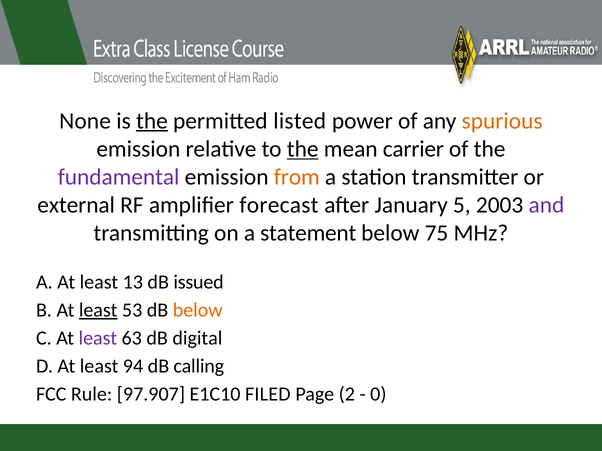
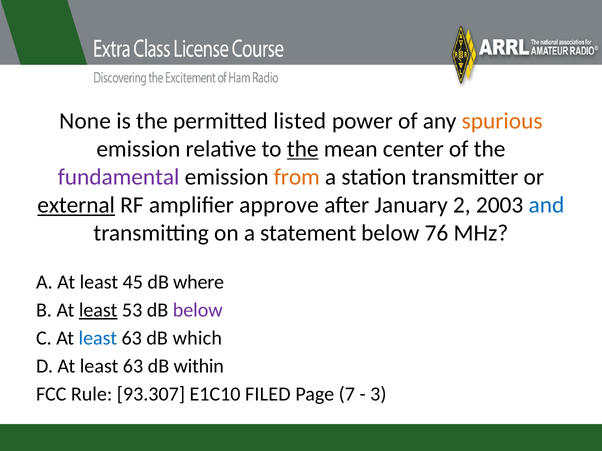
the at (152, 121) underline: present -> none
carrier: carrier -> center
external underline: none -> present
forecast: forecast -> approve
5: 5 -> 2
and colour: purple -> blue
75: 75 -> 76
13: 13 -> 45
issued: issued -> where
below at (198, 310) colour: orange -> purple
least at (98, 338) colour: purple -> blue
digital: digital -> which
D At least 94: 94 -> 63
calling: calling -> within
97.907: 97.907 -> 93.307
2: 2 -> 7
0: 0 -> 3
